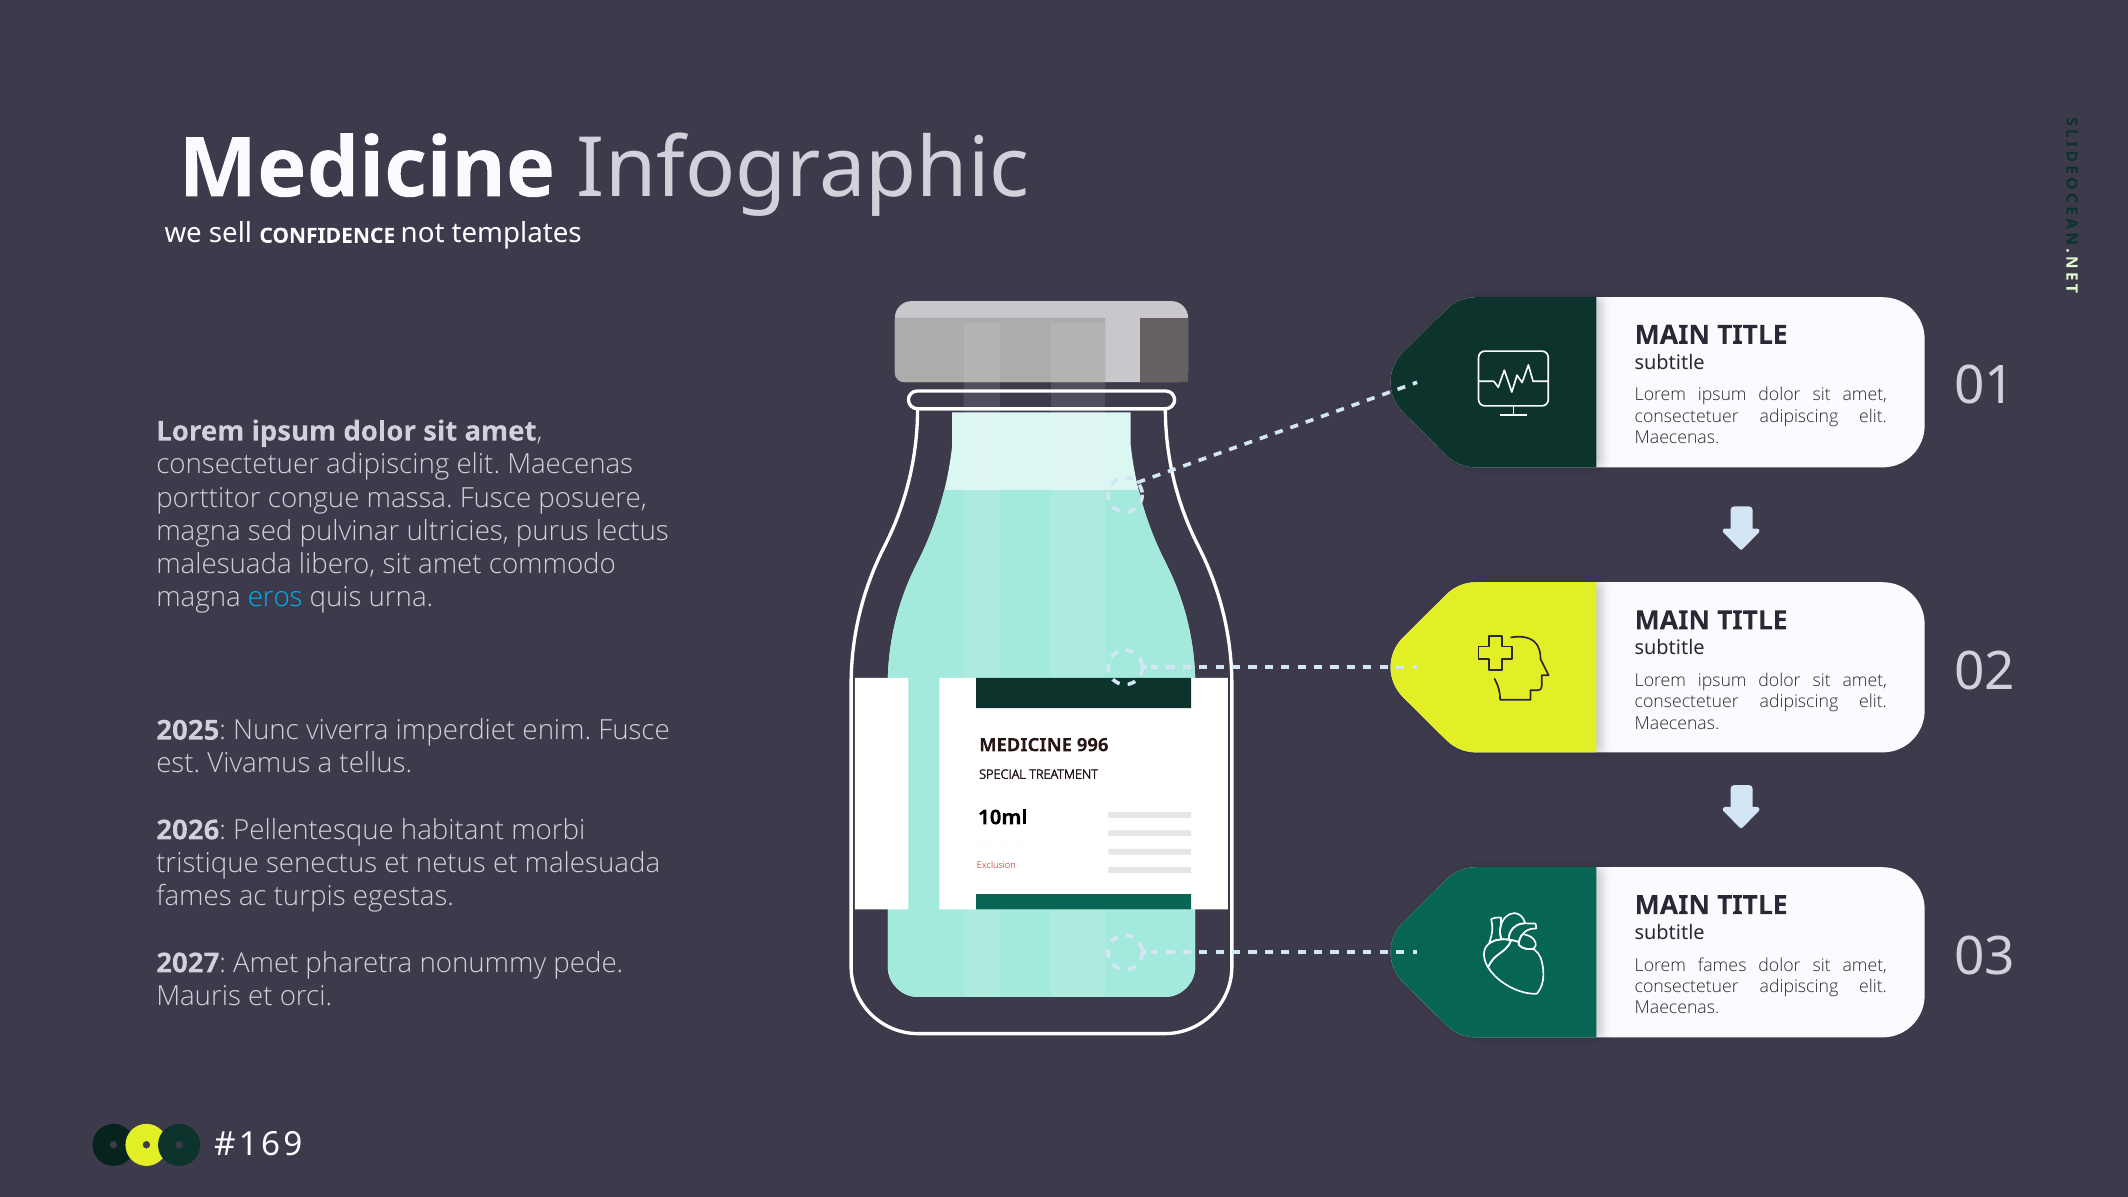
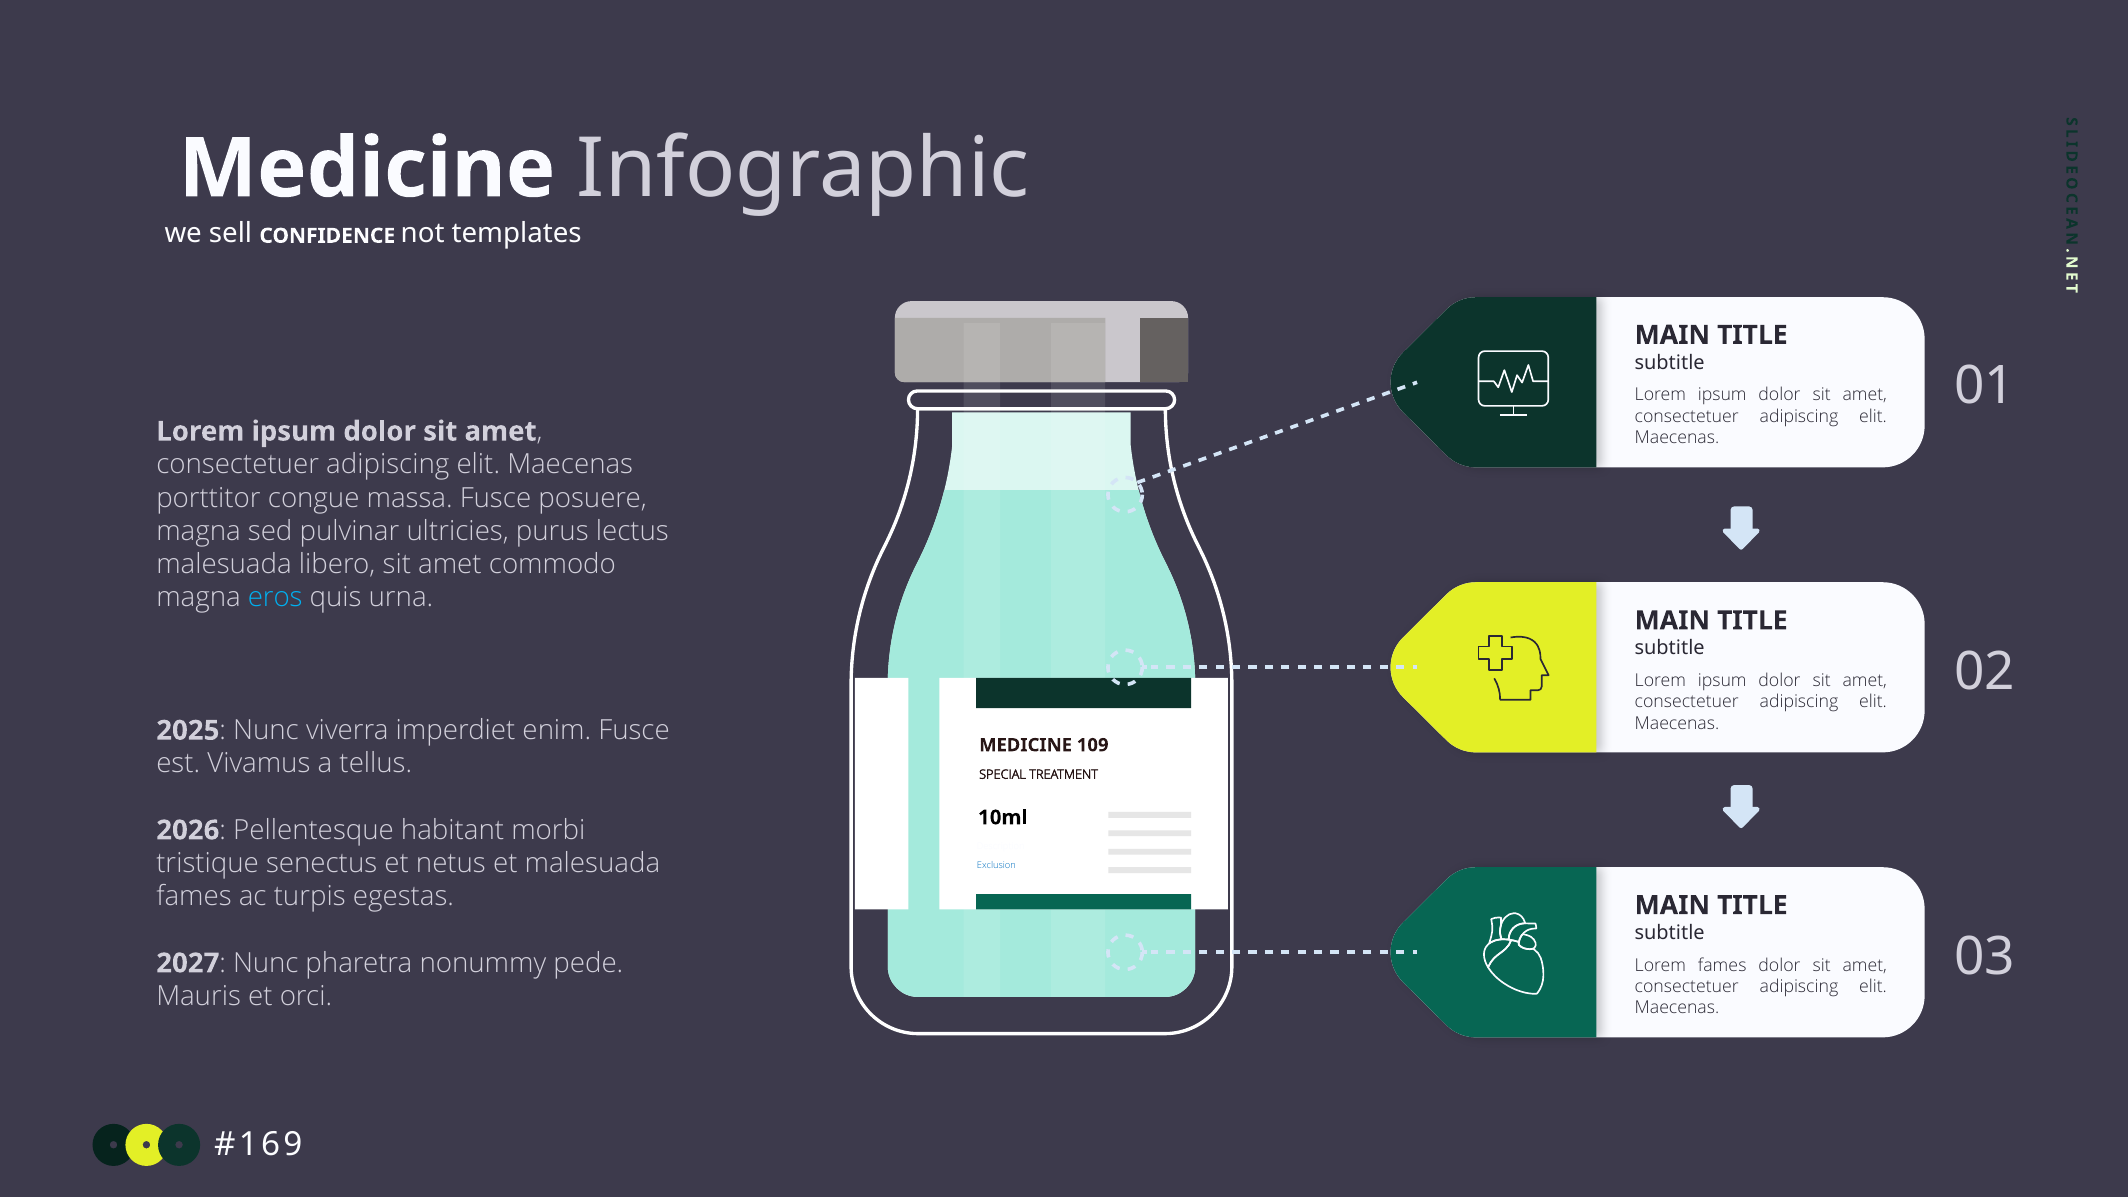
996: 996 -> 109
Exclusion colour: red -> blue
Amet at (266, 963): Amet -> Nunc
